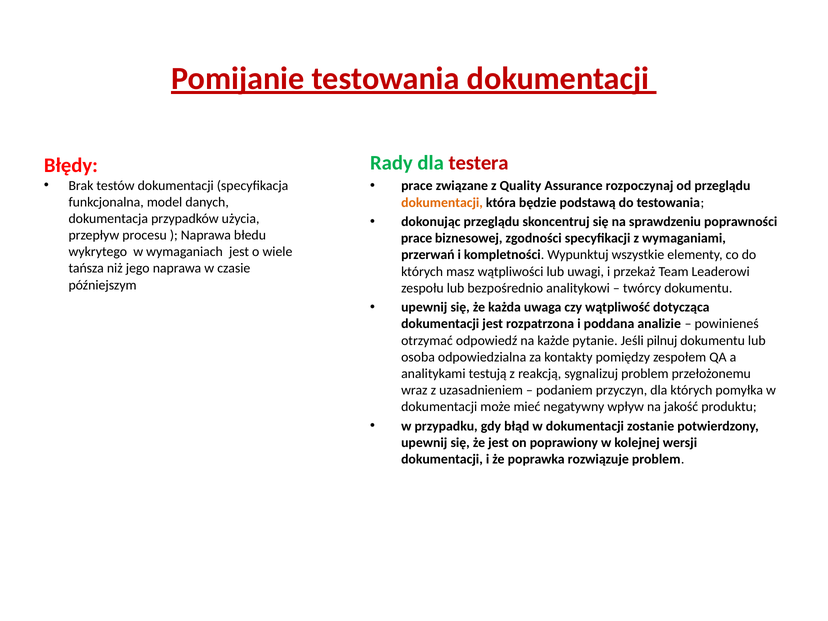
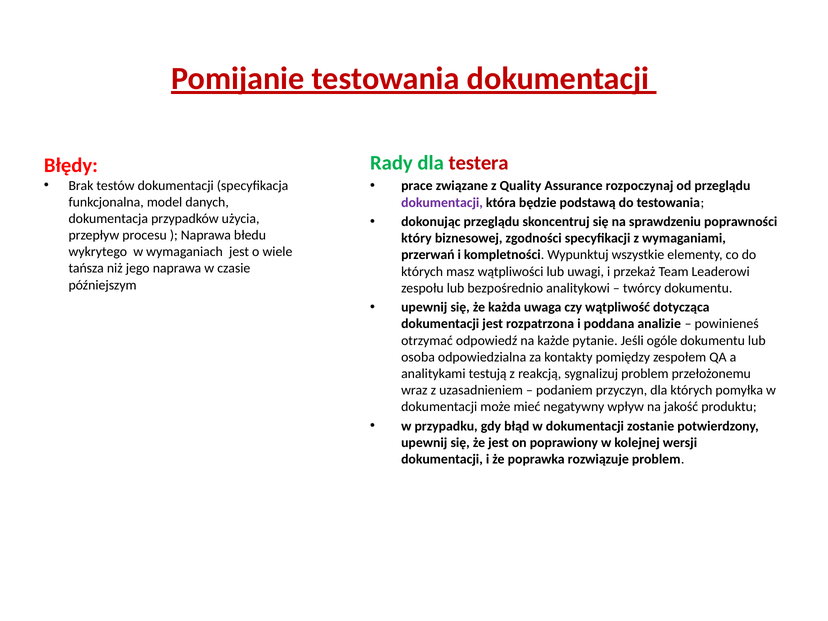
dokumentacji at (442, 202) colour: orange -> purple
prace at (417, 238): prace -> który
pilnuj: pilnuj -> ogóle
